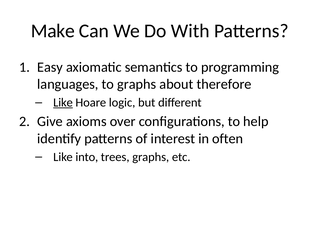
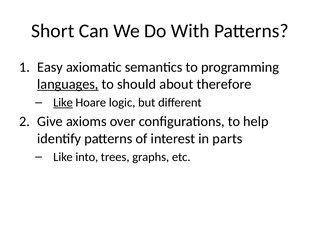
Make: Make -> Short
languages underline: none -> present
to graphs: graphs -> should
often: often -> parts
